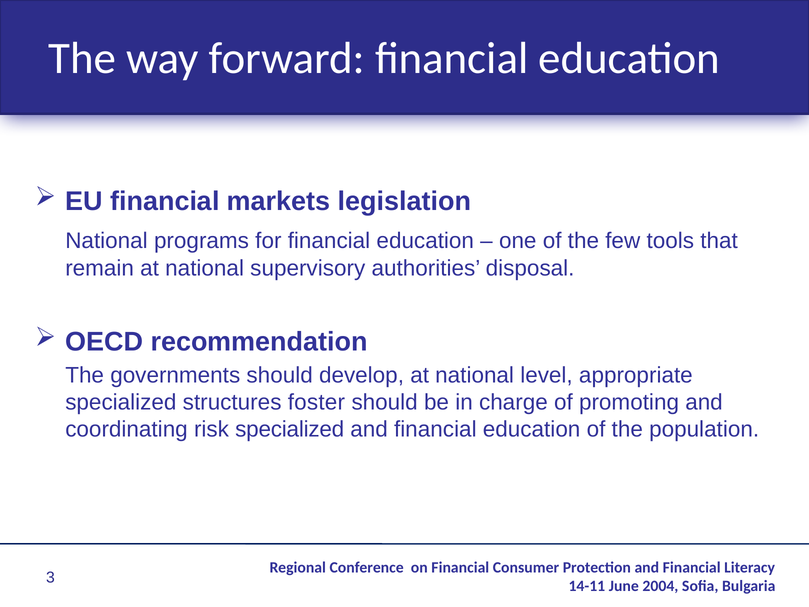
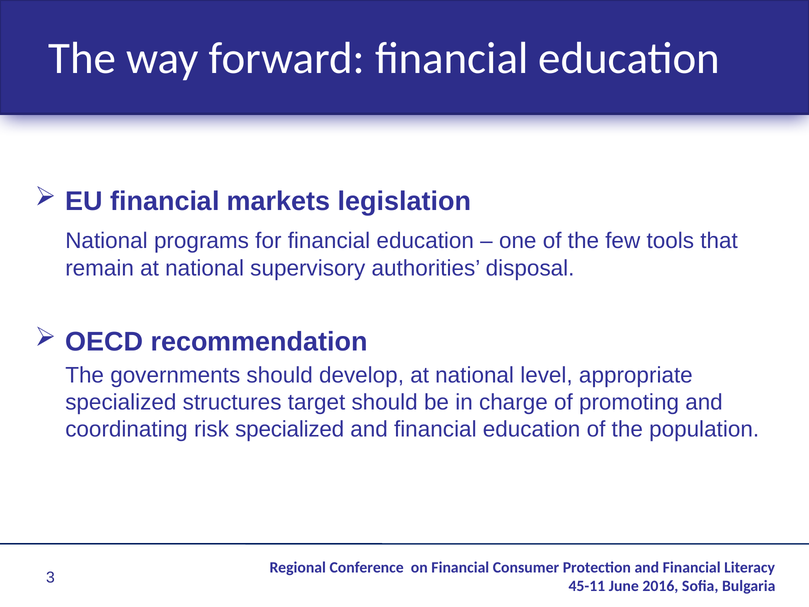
foster: foster -> target
14-11: 14-11 -> 45-11
2004: 2004 -> 2016
